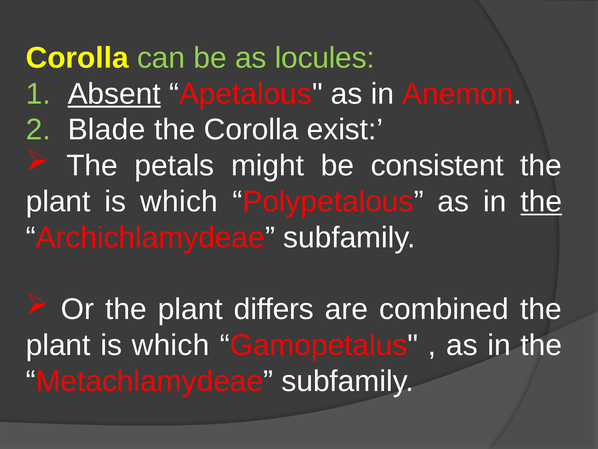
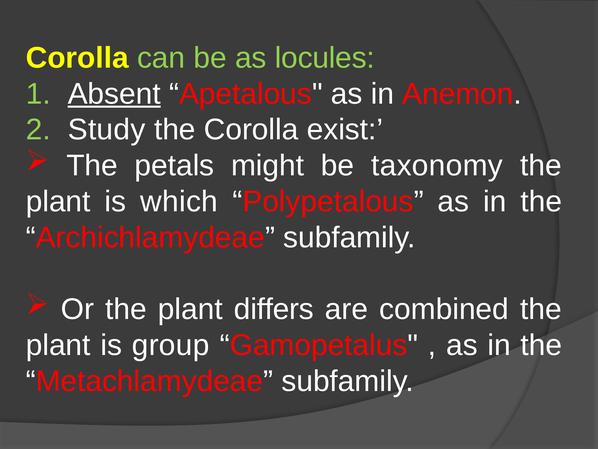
Blade: Blade -> Study
consistent: consistent -> taxonomy
the at (541, 201) underline: present -> none
which at (171, 345): which -> group
